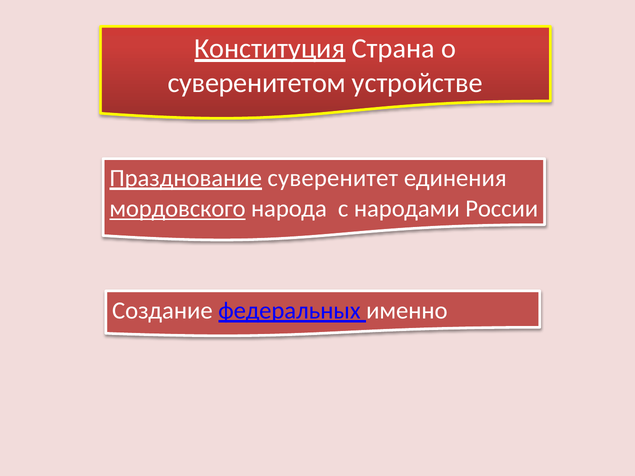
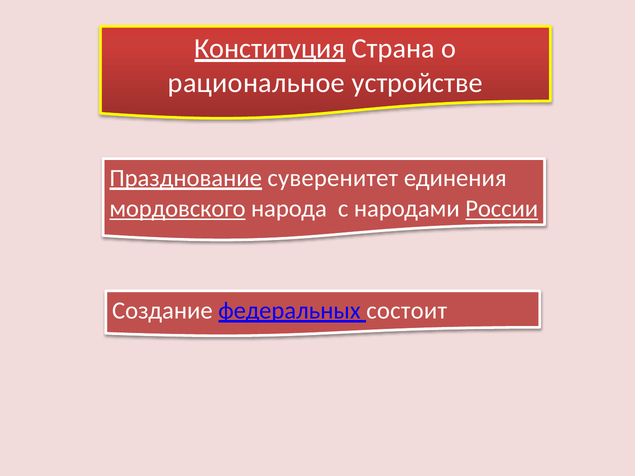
суверенитетом: суверенитетом -> рациональное
России underline: none -> present
именно: именно -> состоит
